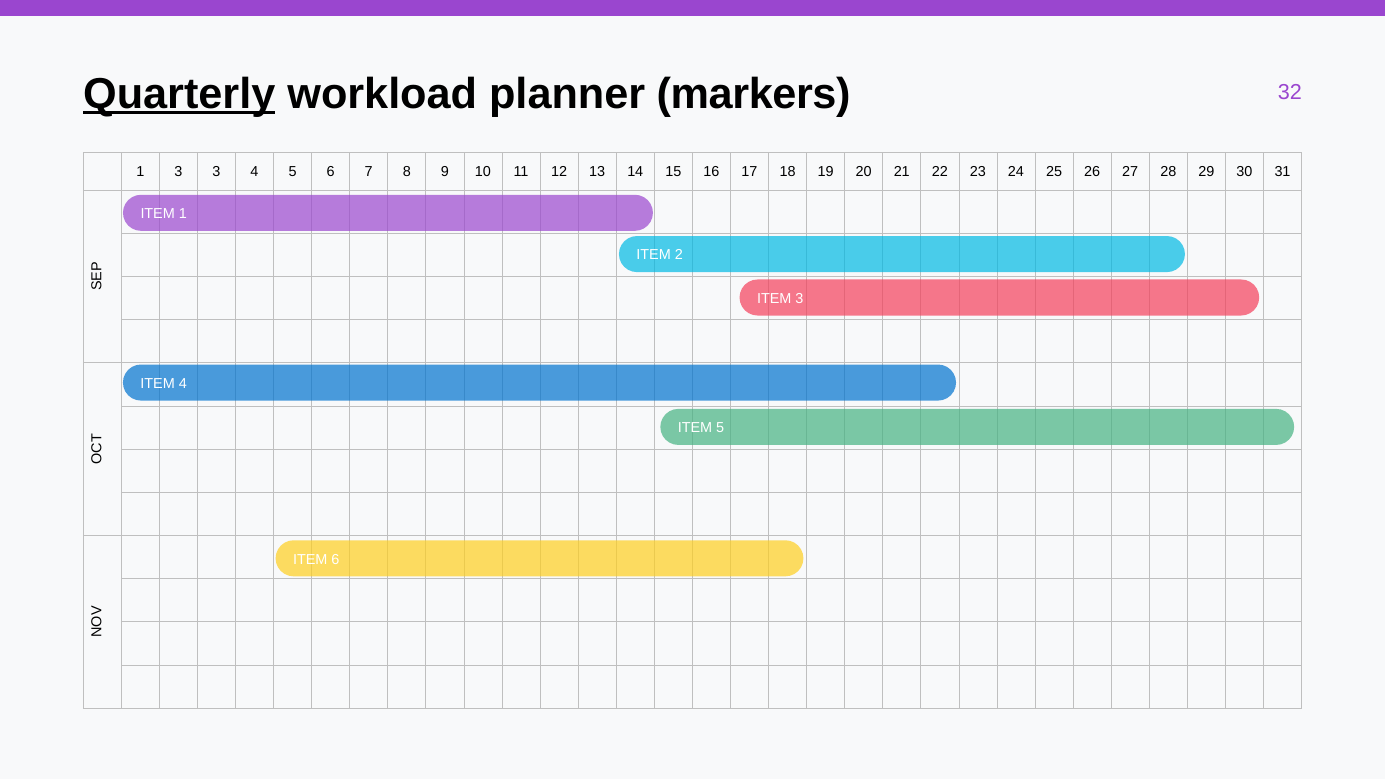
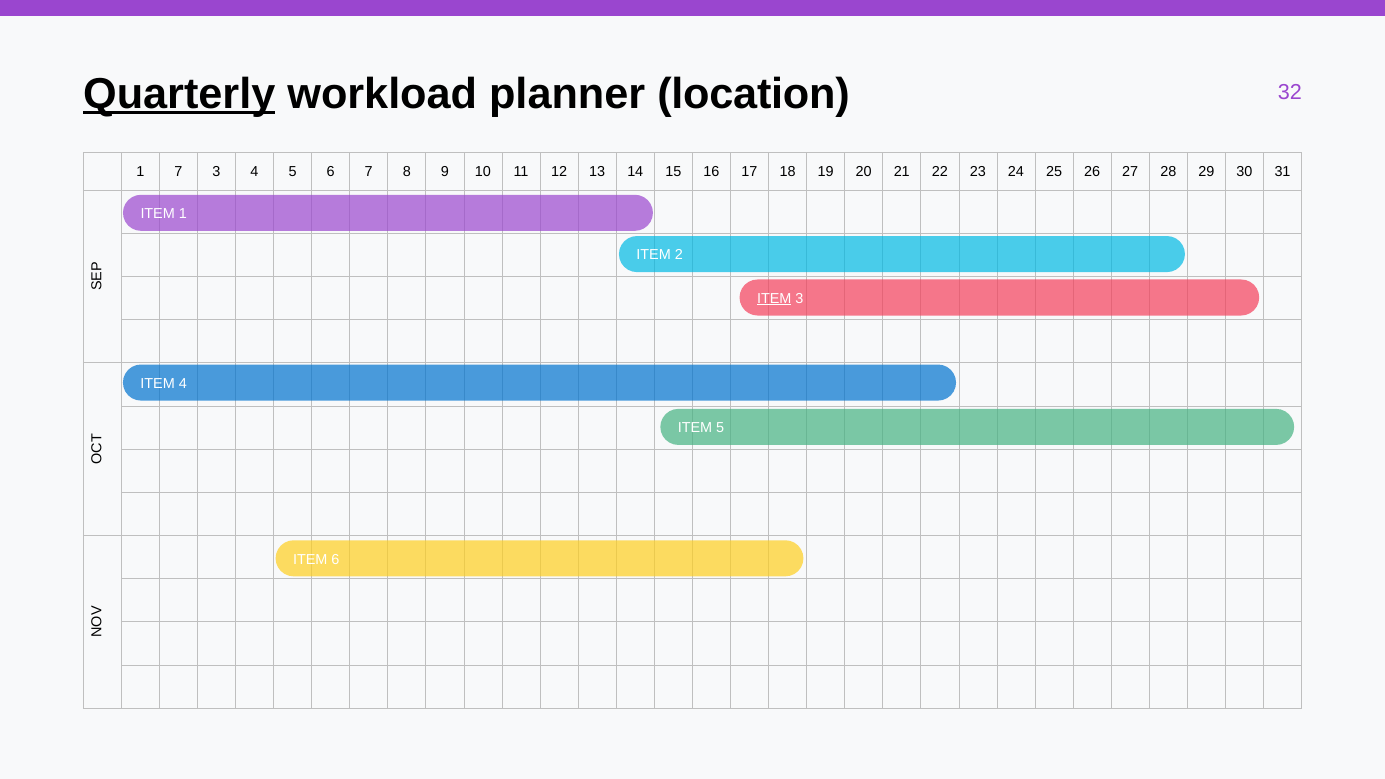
markers: markers -> location
1 3: 3 -> 7
ITEM at (774, 299) underline: none -> present
